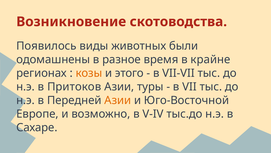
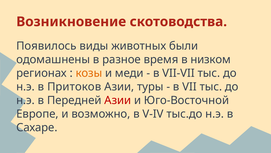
крайне: крайне -> низком
этого: этого -> меди
Азии at (118, 100) colour: orange -> red
